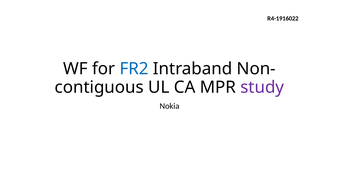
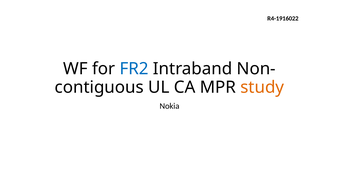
study colour: purple -> orange
